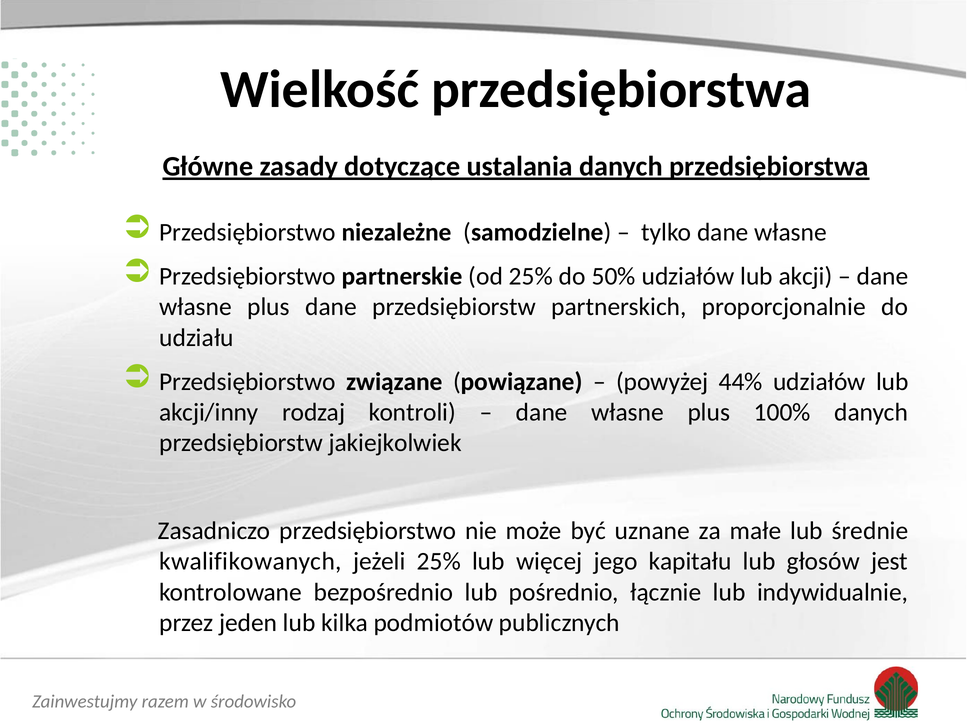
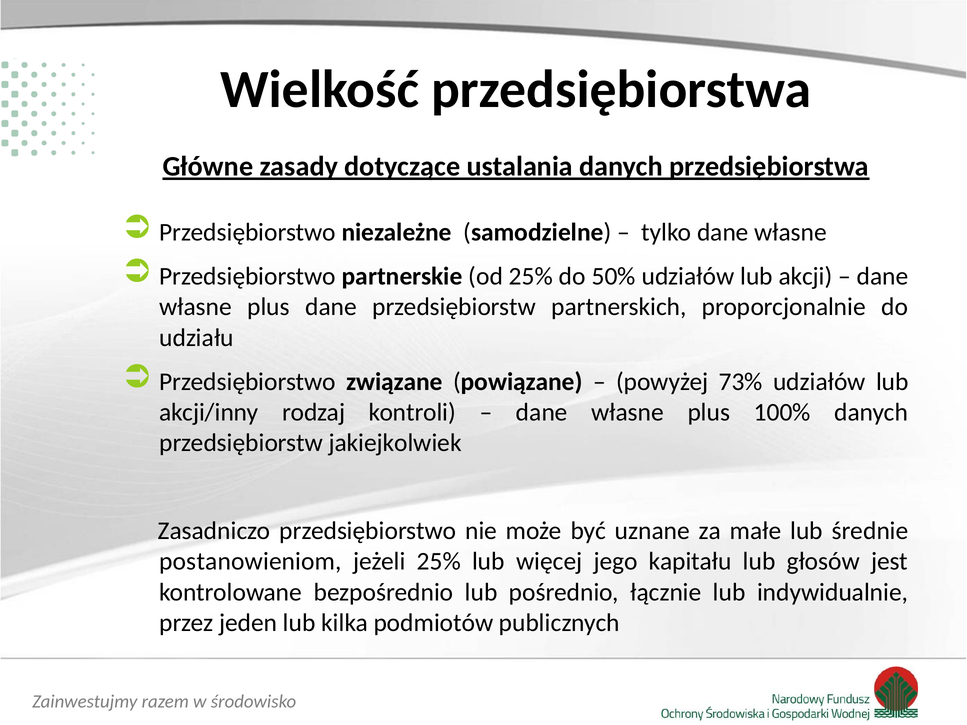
44%: 44% -> 73%
kwalifikowanych: kwalifikowanych -> postanowieniom
